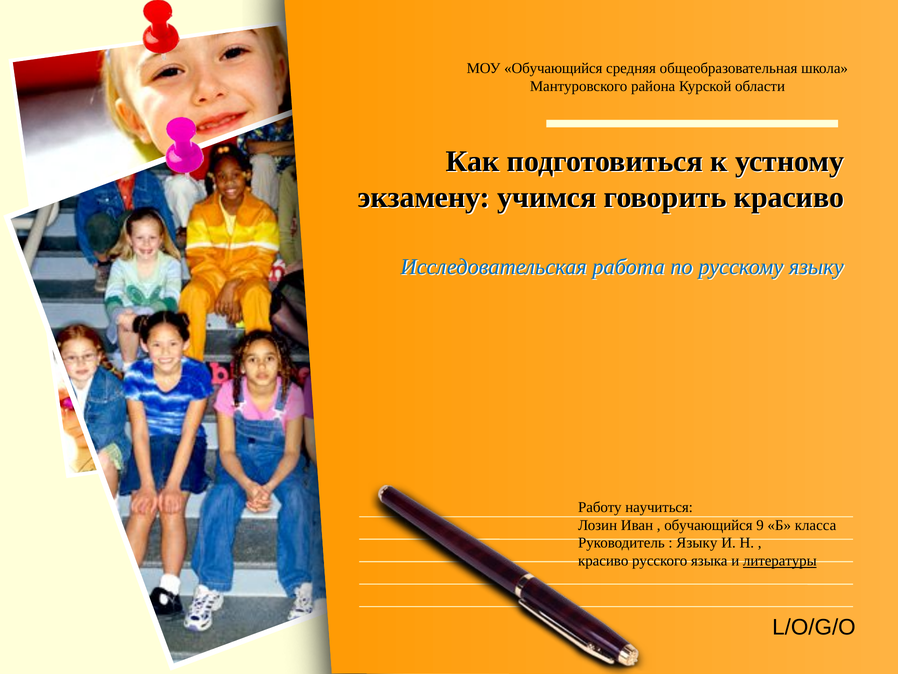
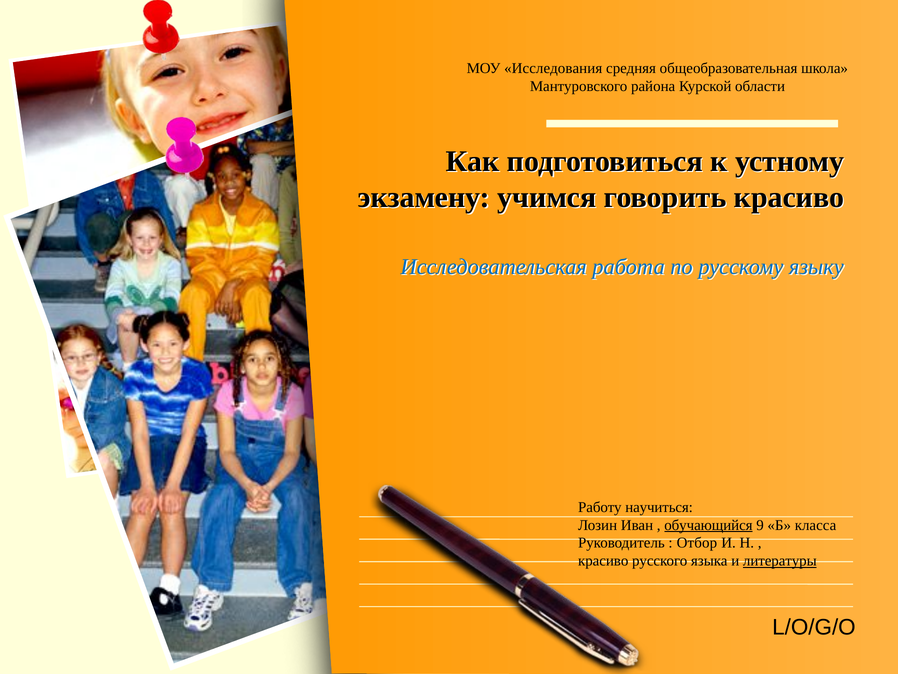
МОУ Обучающийся: Обучающийся -> Исследования
обучающийся at (708, 525) underline: none -> present
Языку at (697, 543): Языку -> Отбор
